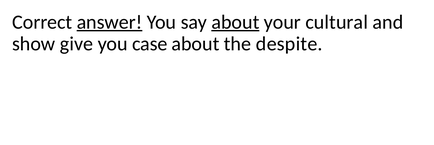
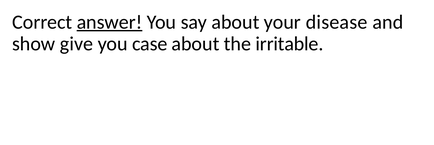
about at (235, 22) underline: present -> none
cultural: cultural -> disease
despite: despite -> irritable
